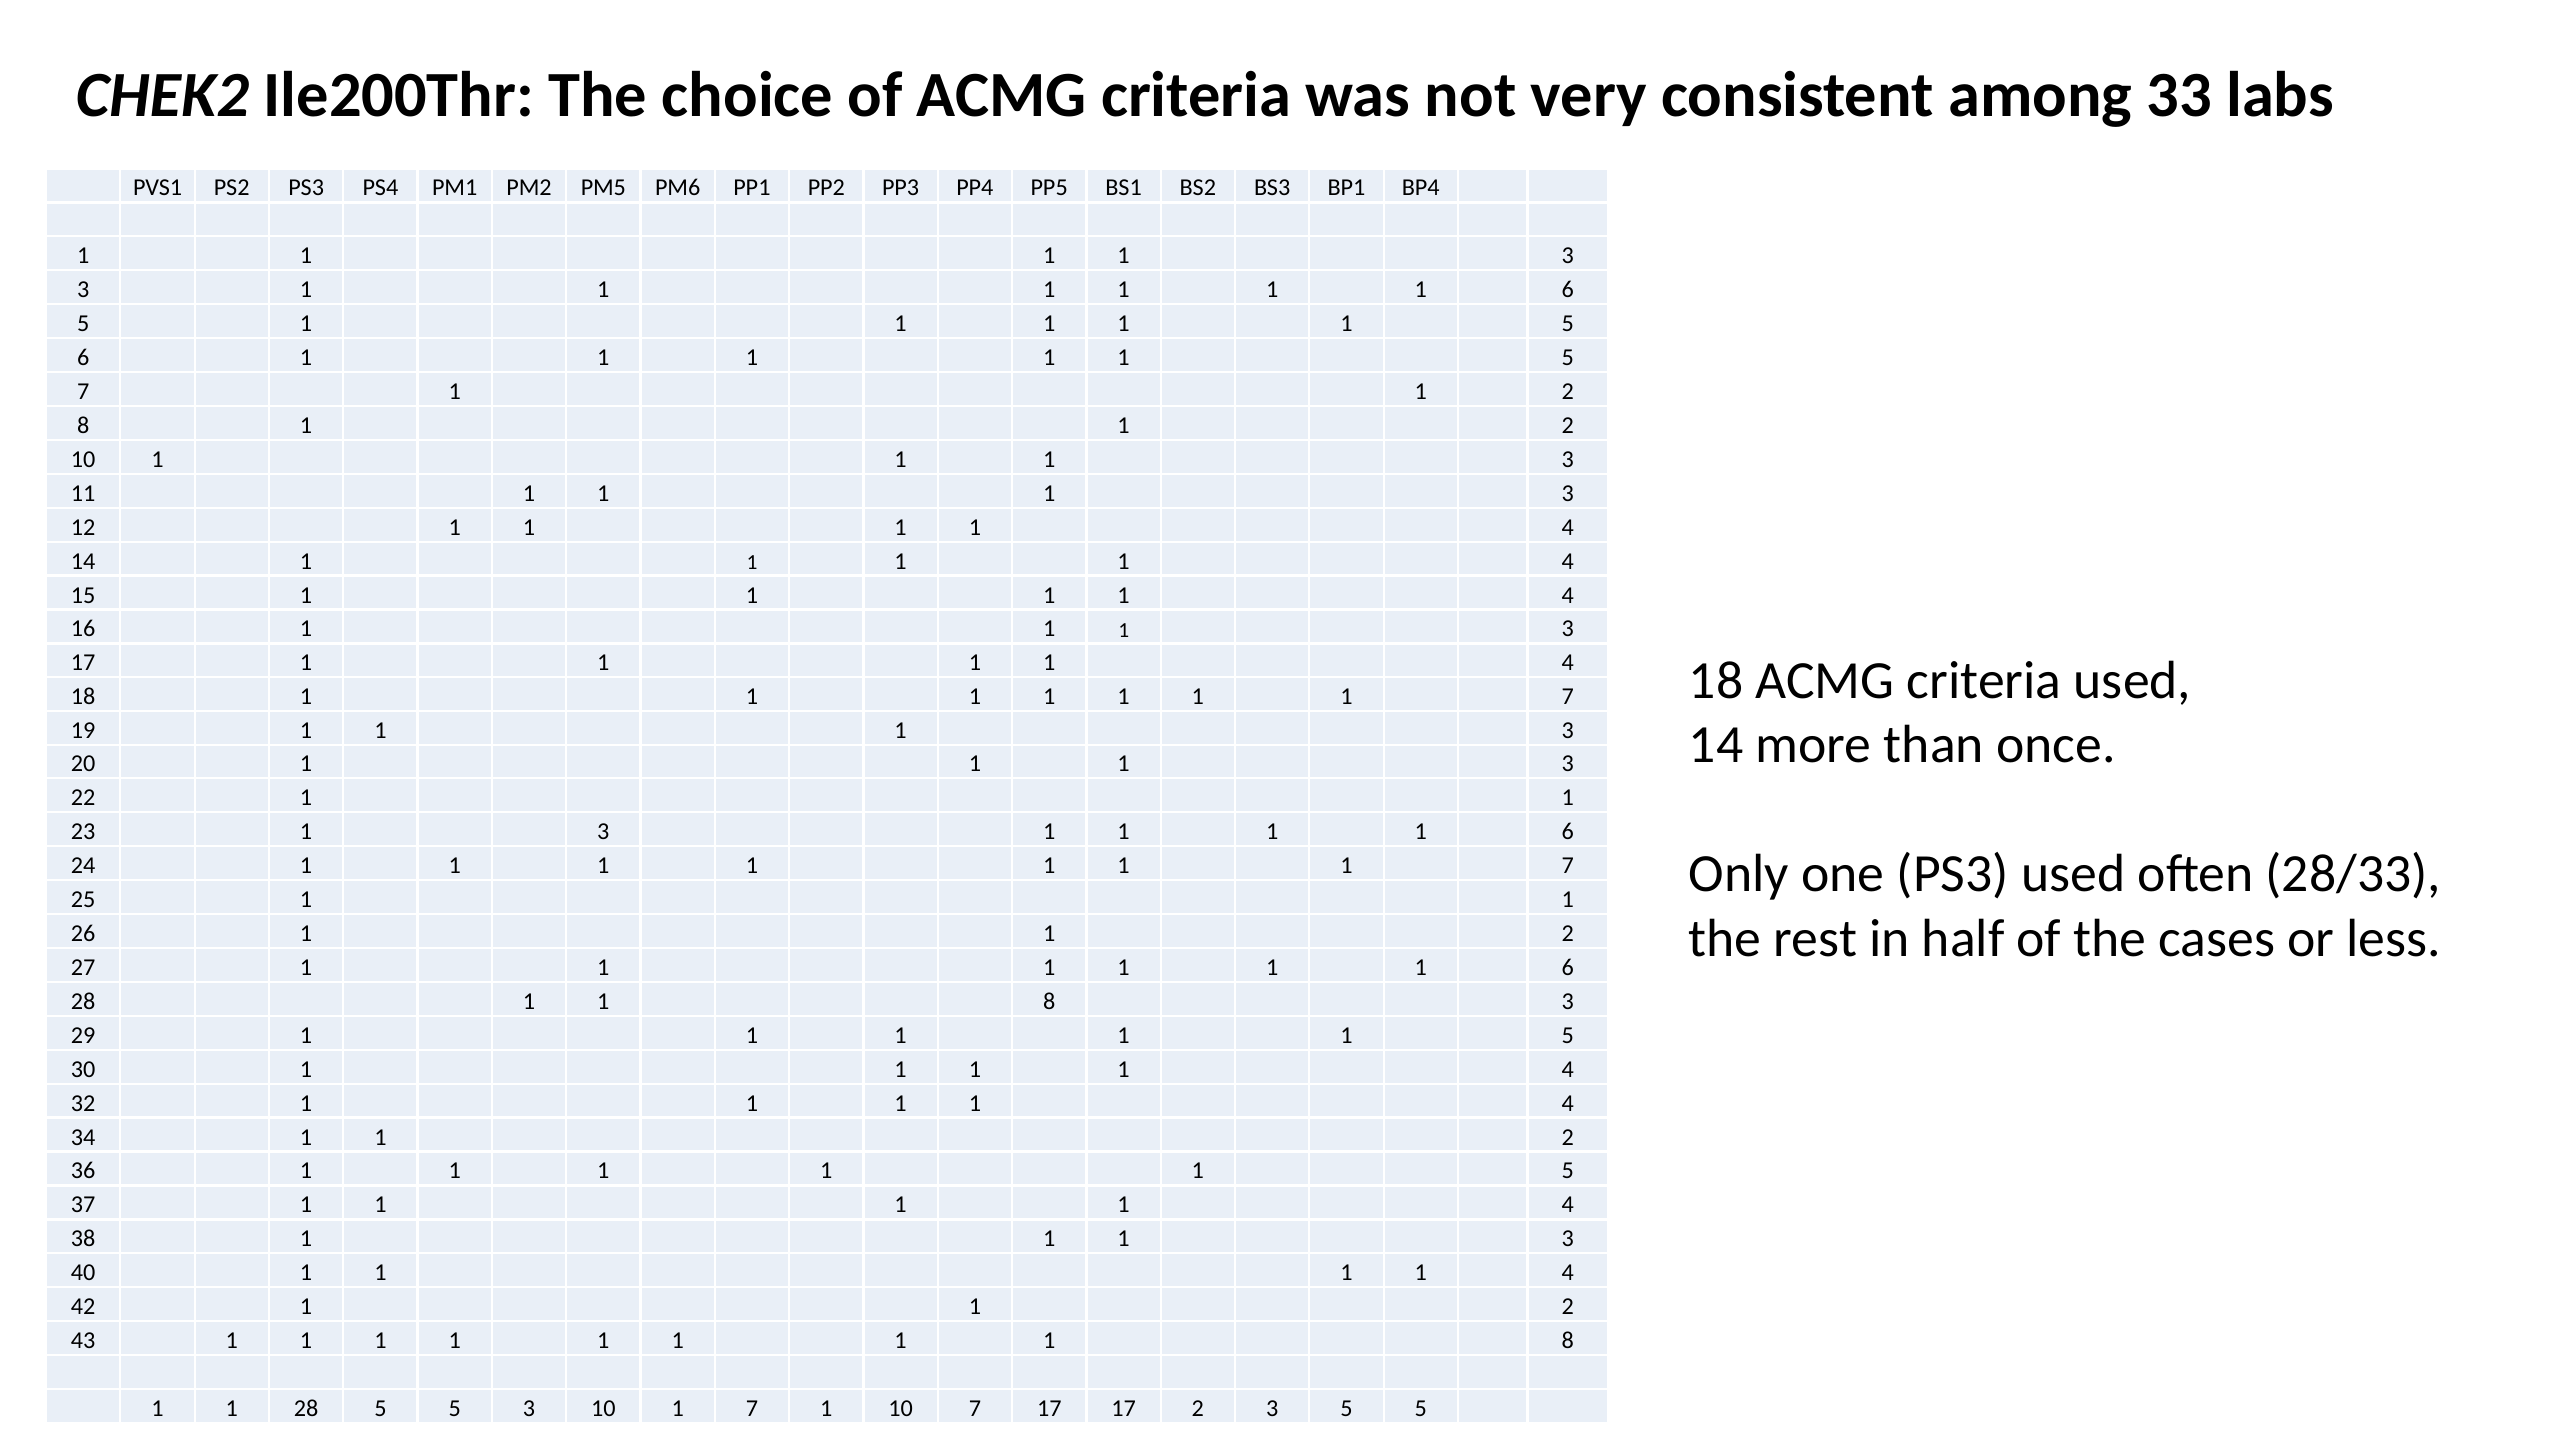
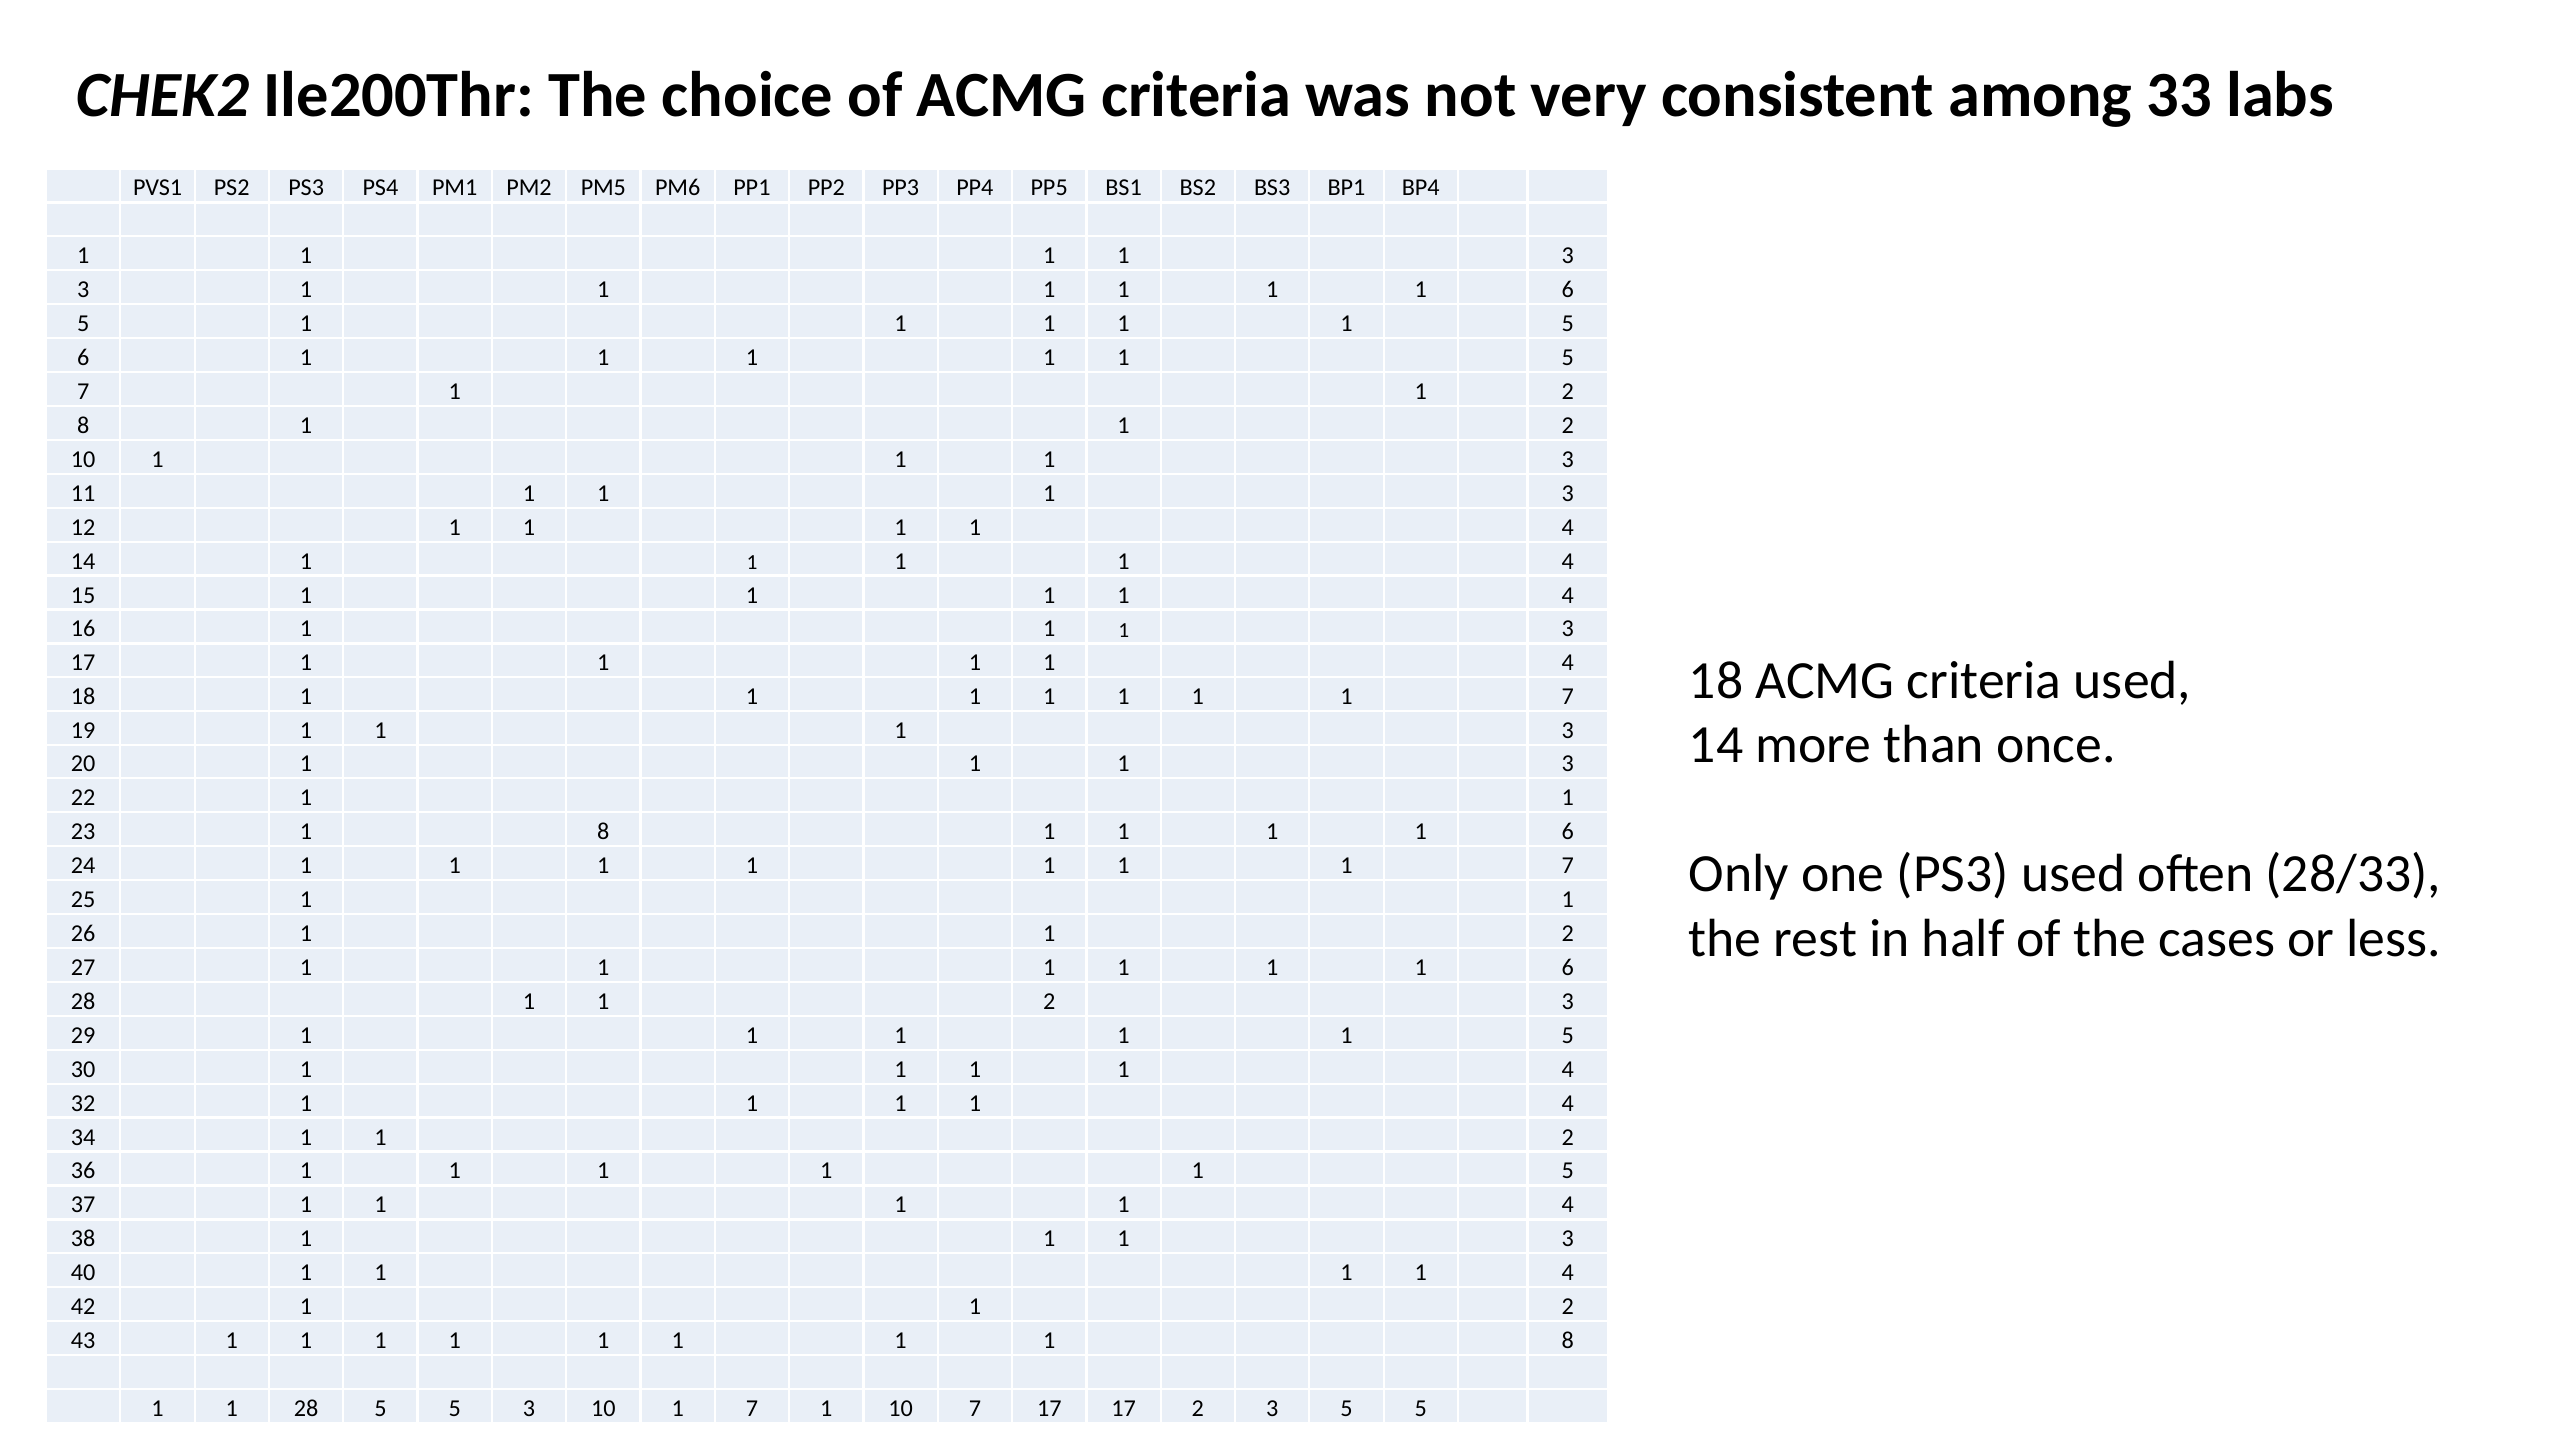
23 1 3: 3 -> 8
28 1 1 8: 8 -> 2
